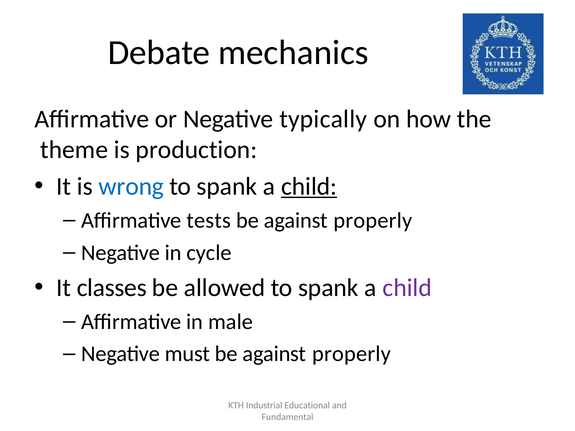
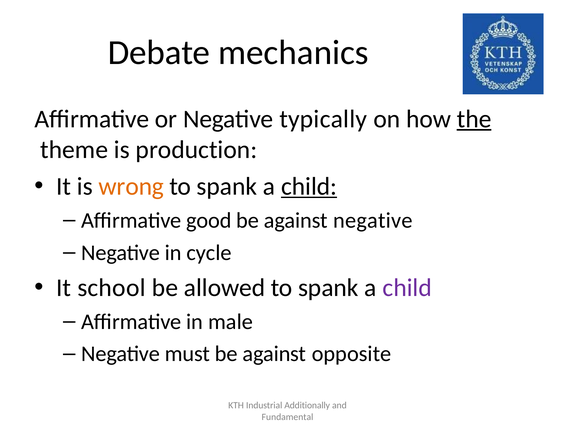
the underline: none -> present
wrong colour: blue -> orange
tests: tests -> good
properly at (373, 221): properly -> negative
classes: classes -> school
must be against properly: properly -> opposite
Educational: Educational -> Additionally
